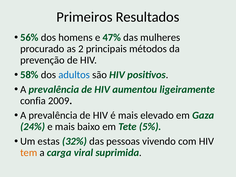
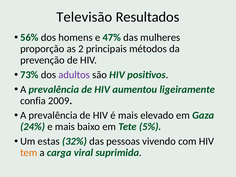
Primeiros: Primeiros -> Televisão
procurado: procurado -> proporção
58%: 58% -> 73%
adultos colour: blue -> purple
